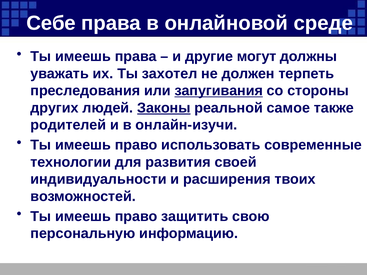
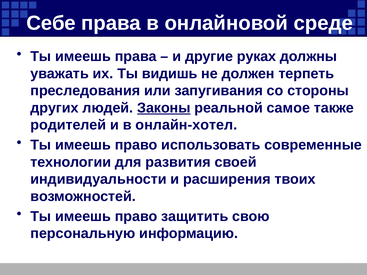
могут: могут -> руках
захотел: захотел -> видишь
запугивания underline: present -> none
онлайн-изучи: онлайн-изучи -> онлайн-хотел
